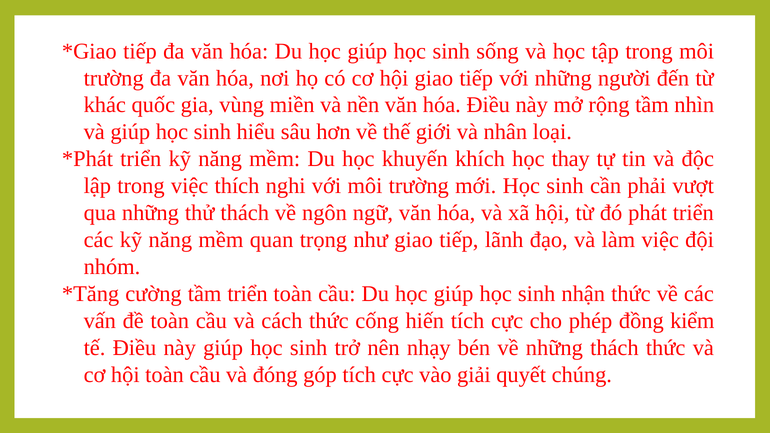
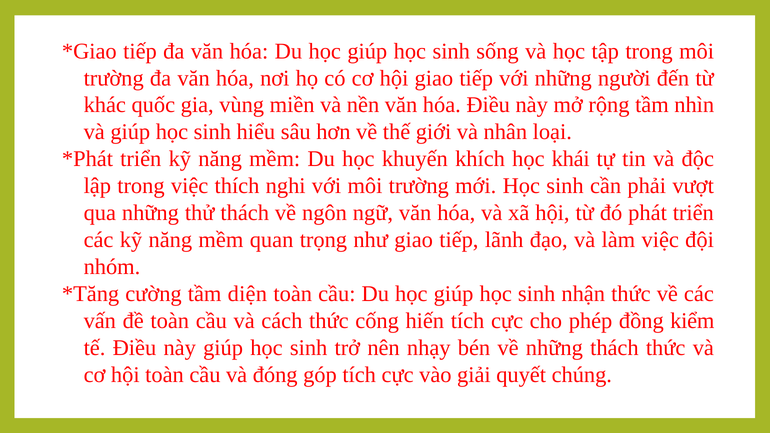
thay: thay -> khái
tầm triển: triển -> diện
